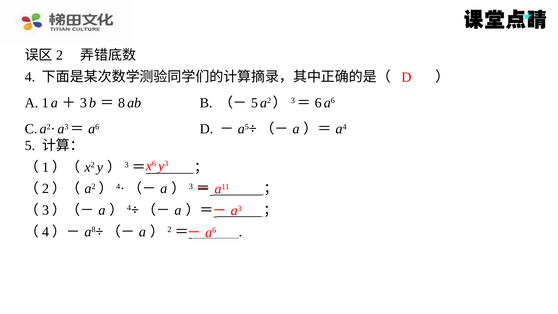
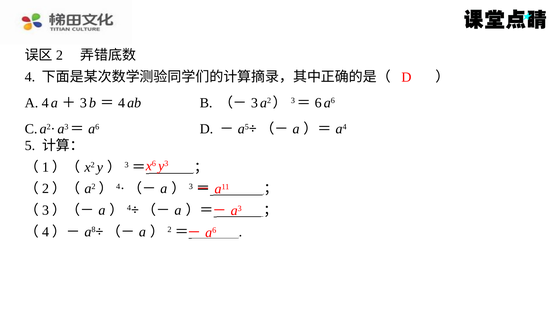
A 1: 1 -> 4
8 at (122, 103): 8 -> 4
5 at (254, 103): 5 -> 3
